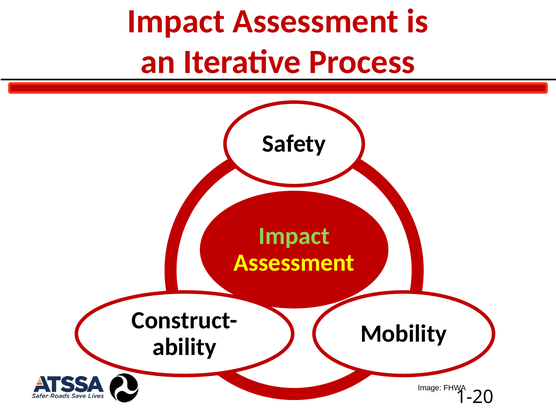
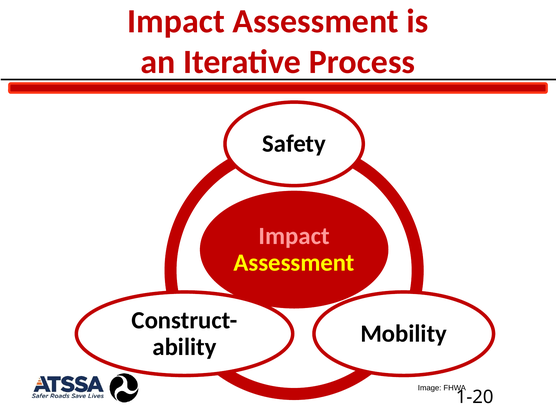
Impact at (294, 236) colour: light green -> pink
